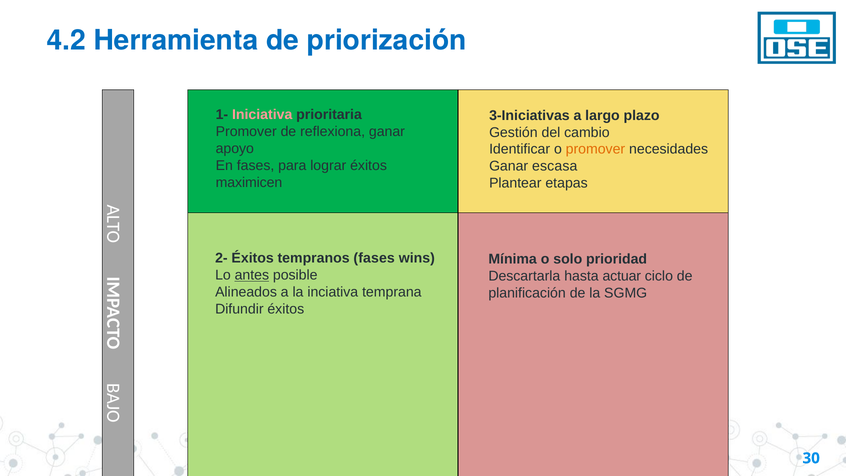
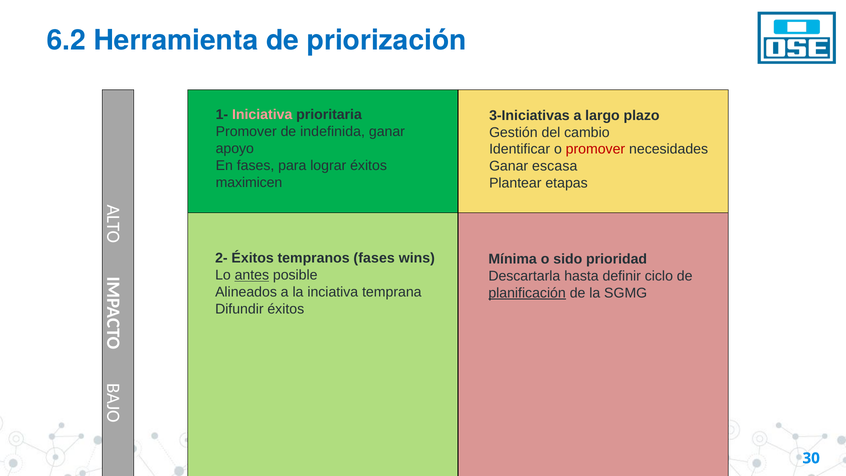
4.2: 4.2 -> 6.2
reflexiona: reflexiona -> indefinida
promover at (595, 149) colour: orange -> red
solo: solo -> sido
actuar: actuar -> definir
planificación underline: none -> present
